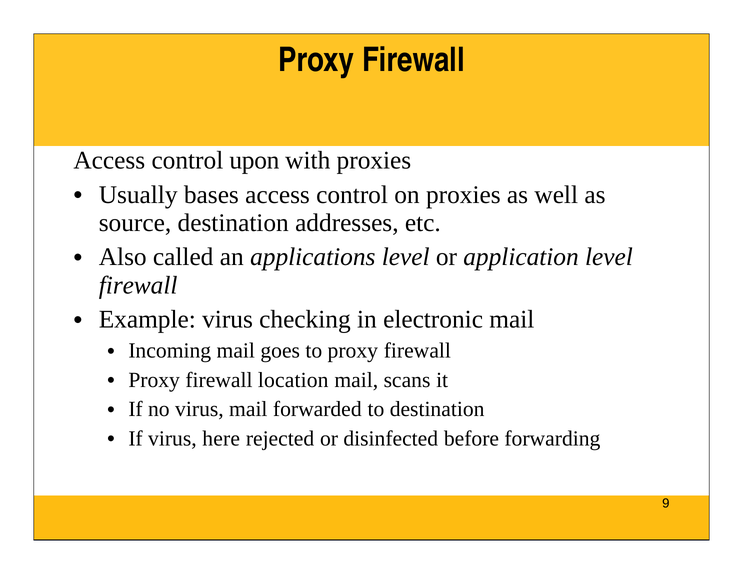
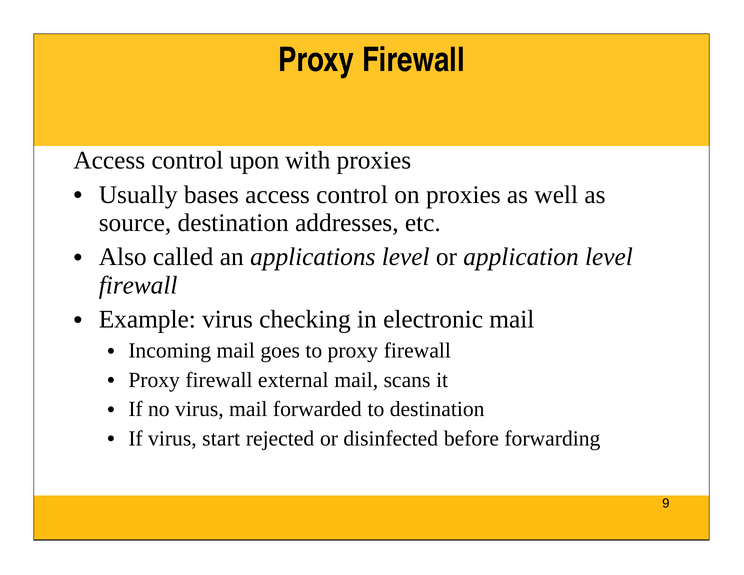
location: location -> external
here: here -> start
